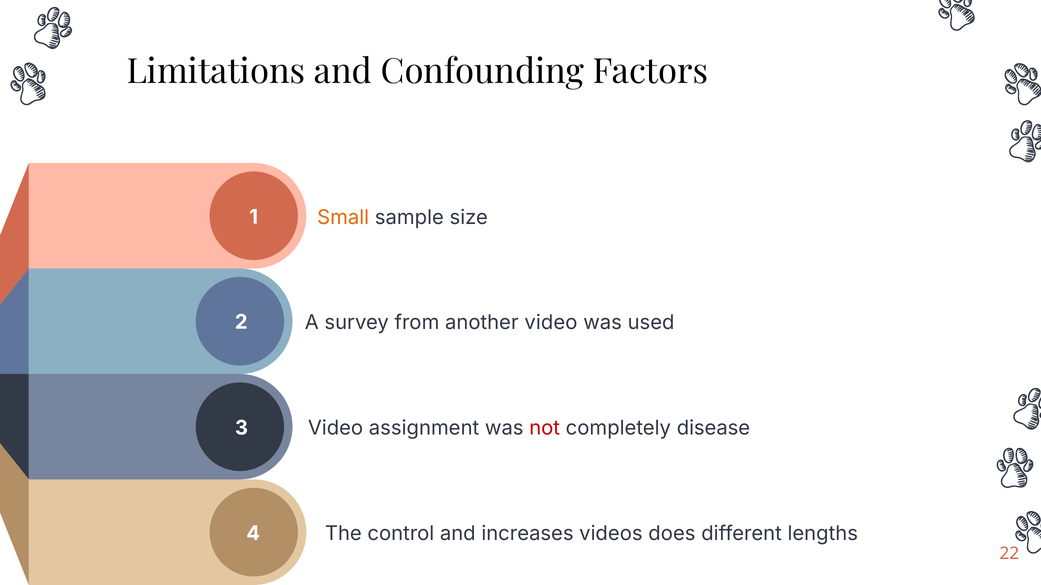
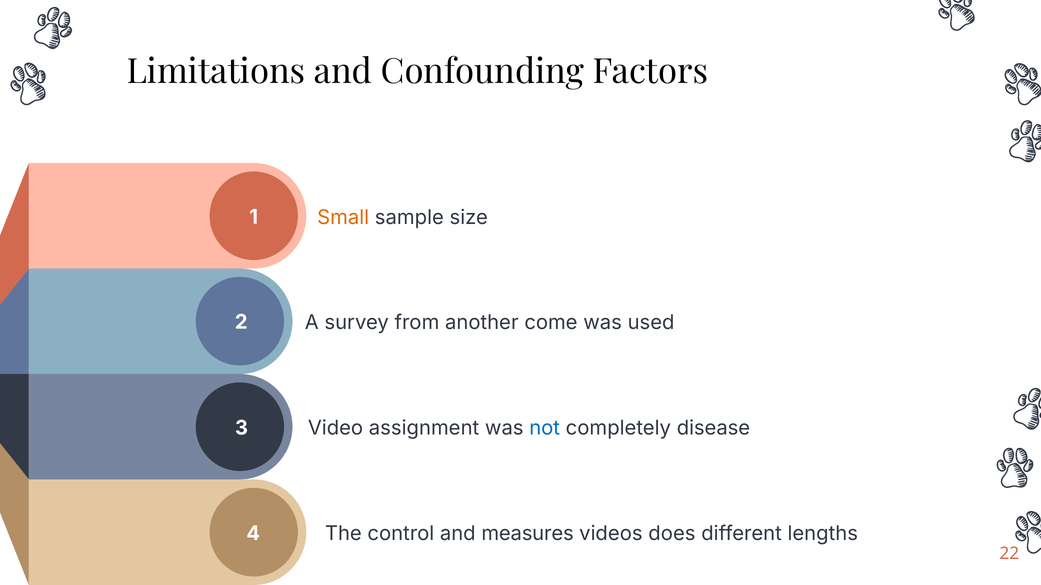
another video: video -> come
not colour: red -> blue
increases: increases -> measures
